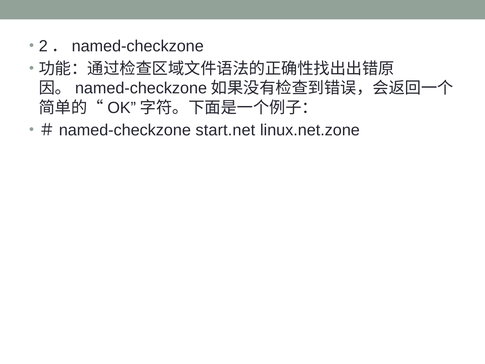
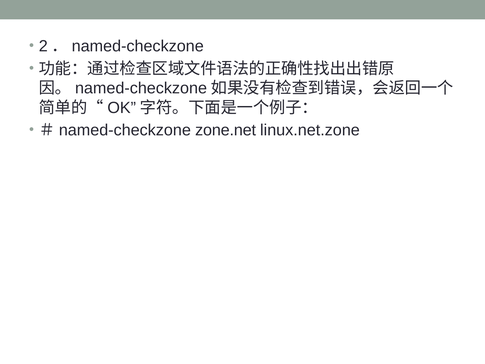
start.net: start.net -> zone.net
